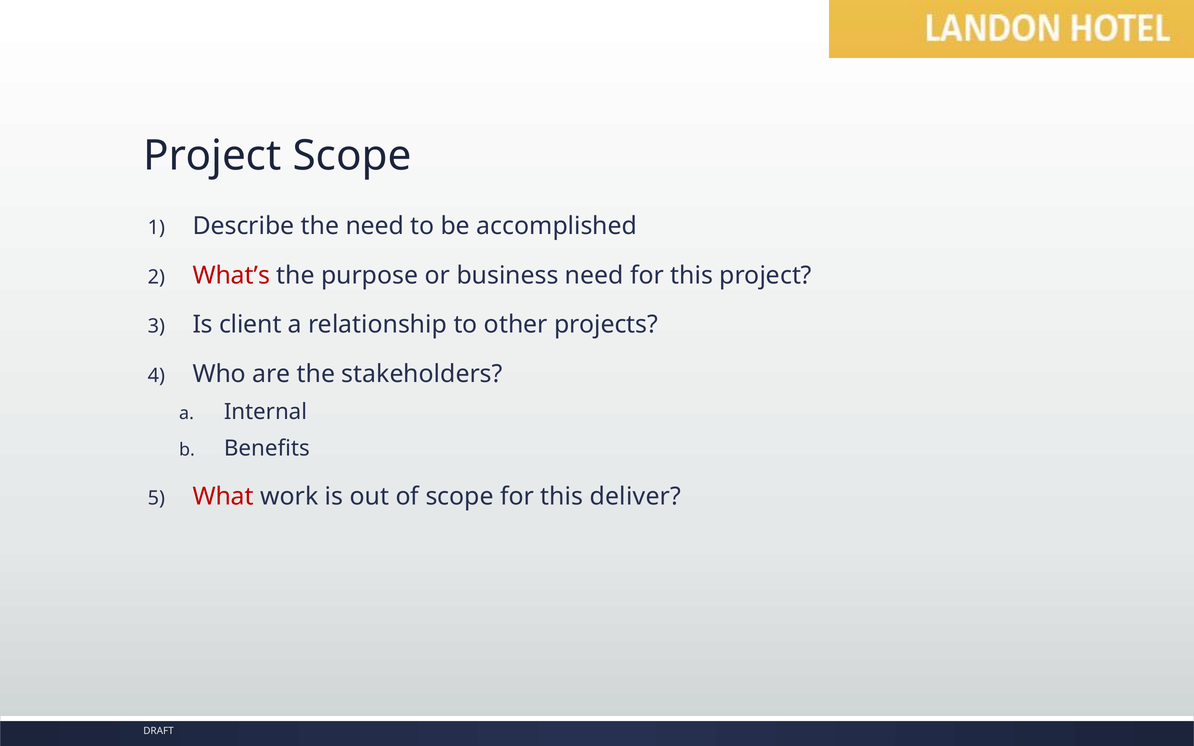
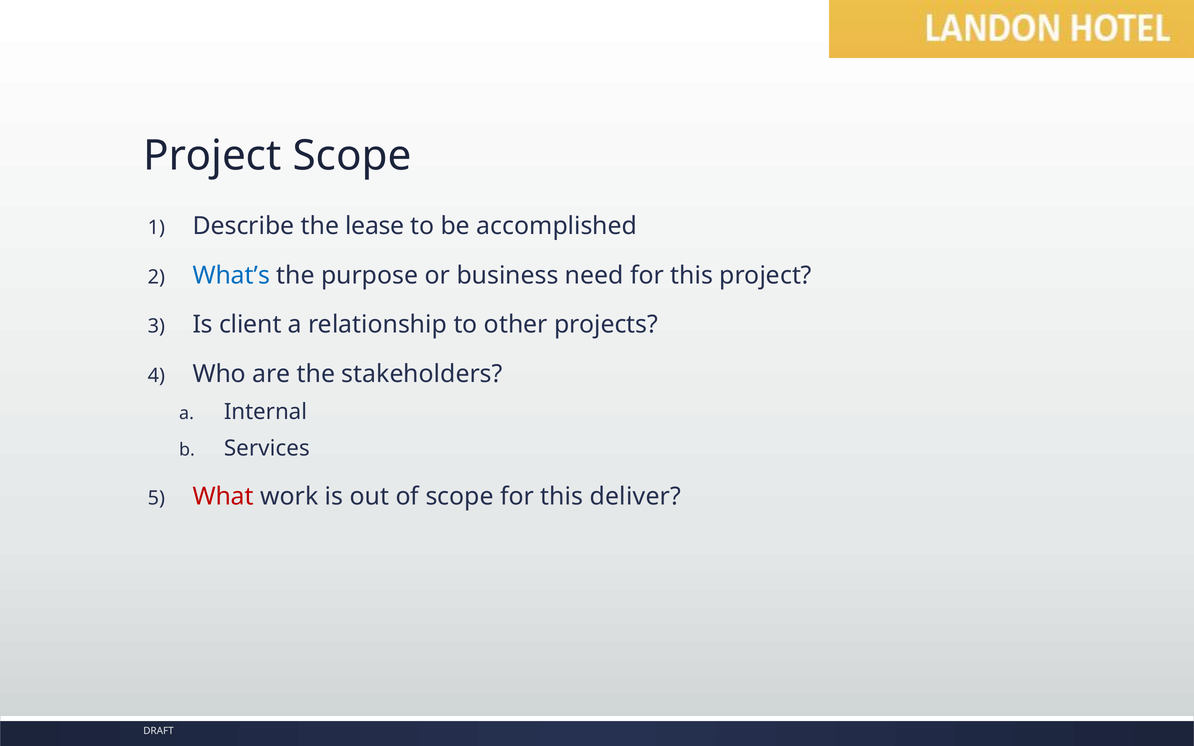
the need: need -> lease
What’s colour: red -> blue
Benefits: Benefits -> Services
